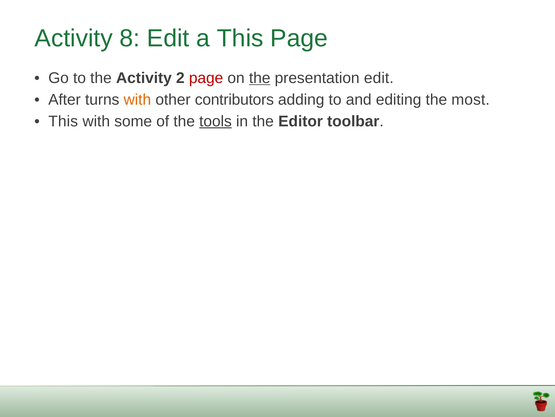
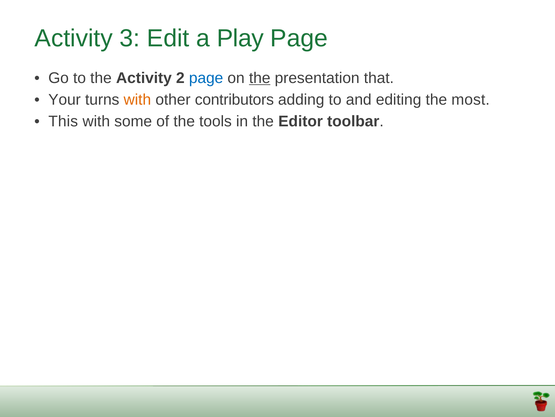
8: 8 -> 3
a This: This -> Play
page at (206, 78) colour: red -> blue
presentation edit: edit -> that
After: After -> Your
tools underline: present -> none
